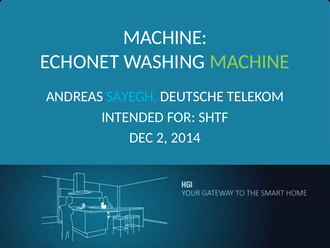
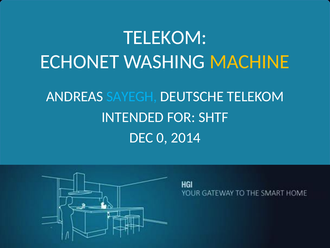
MACHINE at (165, 37): MACHINE -> TELEKOM
MACHINE at (250, 62) colour: light green -> yellow
2: 2 -> 0
